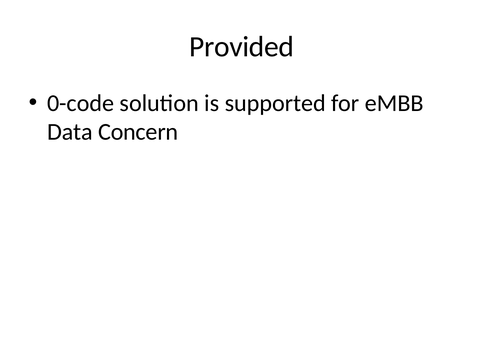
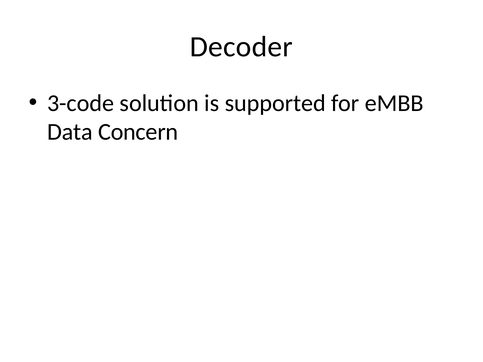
Provided: Provided -> Decoder
0-code: 0-code -> 3-code
